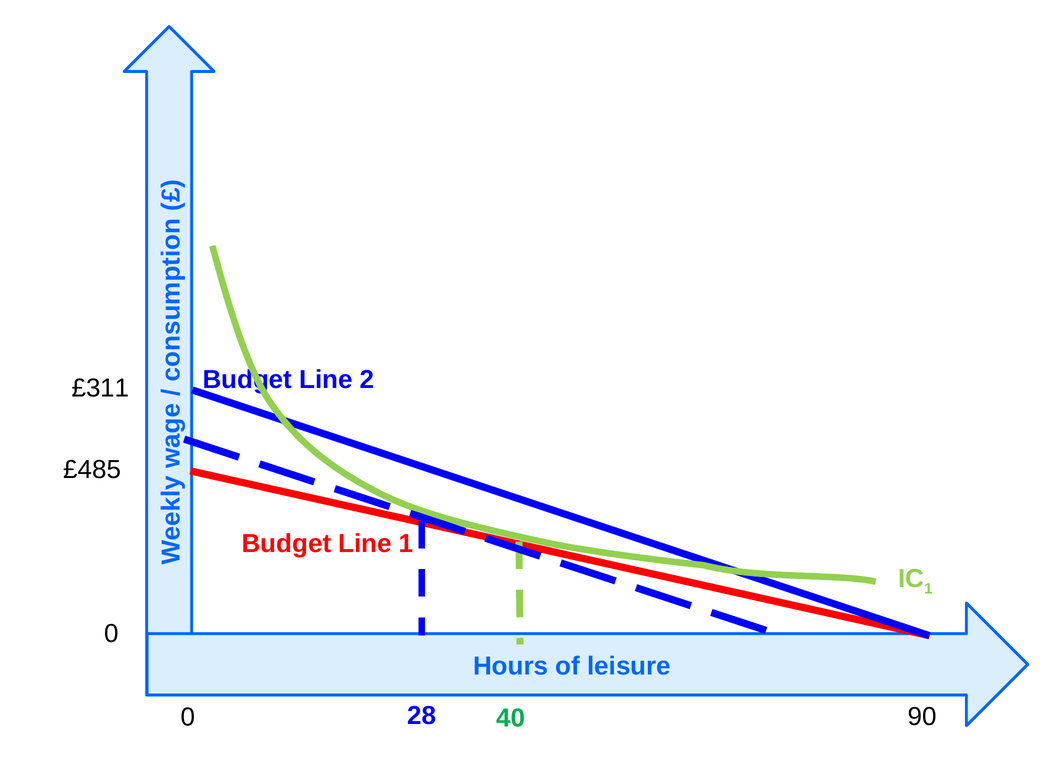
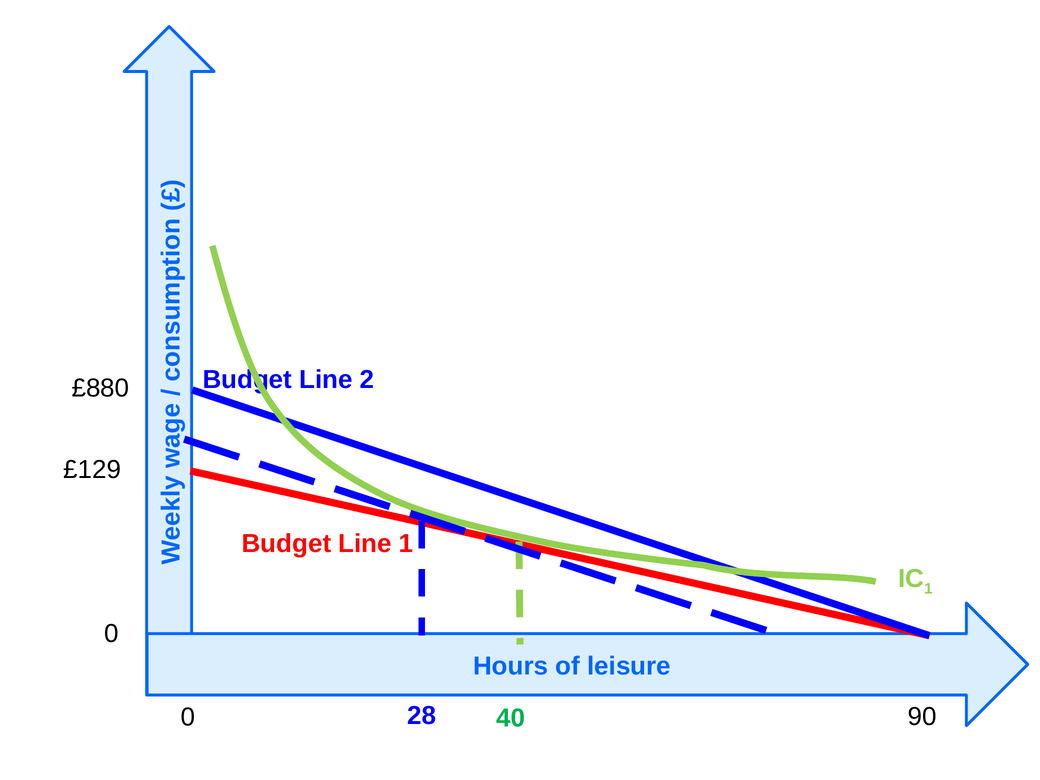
£311: £311 -> £880
£485: £485 -> £129
